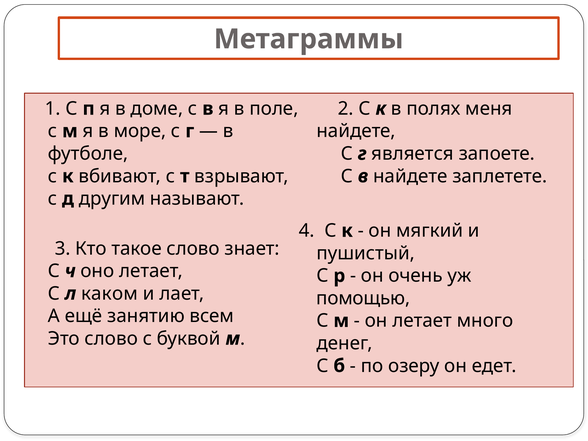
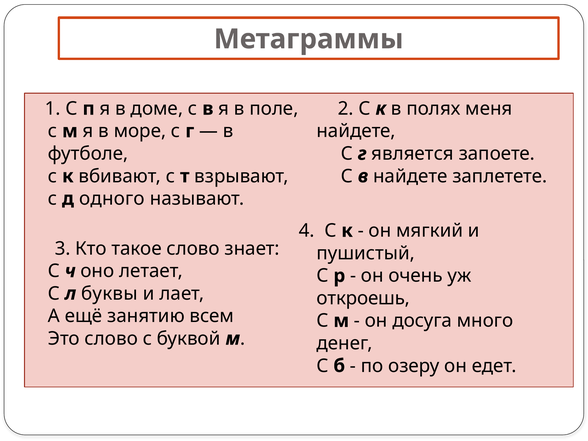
другим: другим -> одного
каком: каком -> буквы
помощью: помощью -> откроешь
он летает: летает -> досуга
